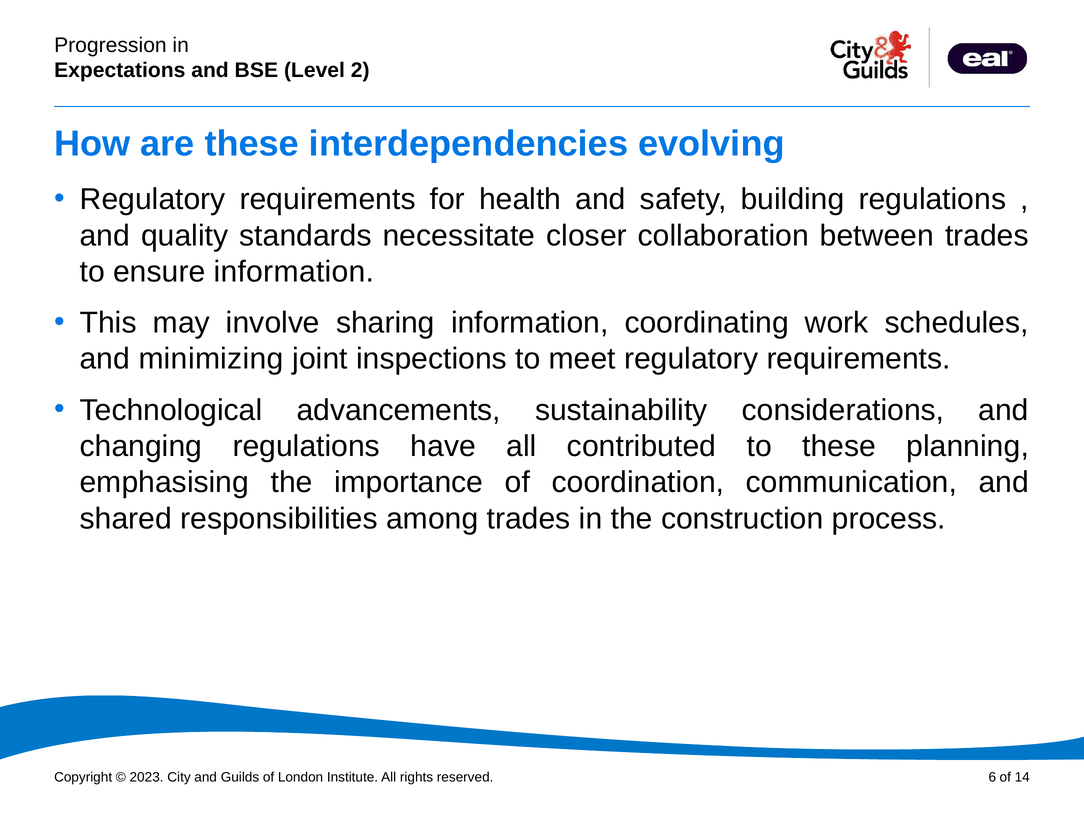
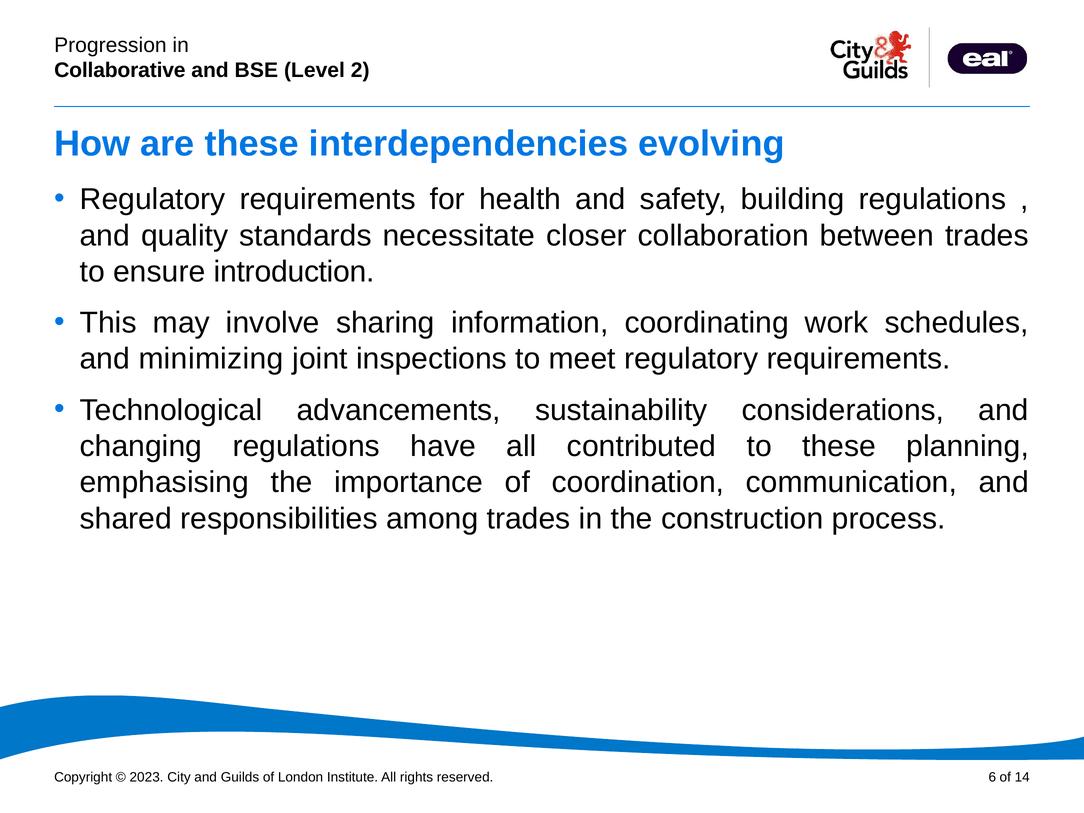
Expectations: Expectations -> Collaborative
ensure information: information -> introduction
